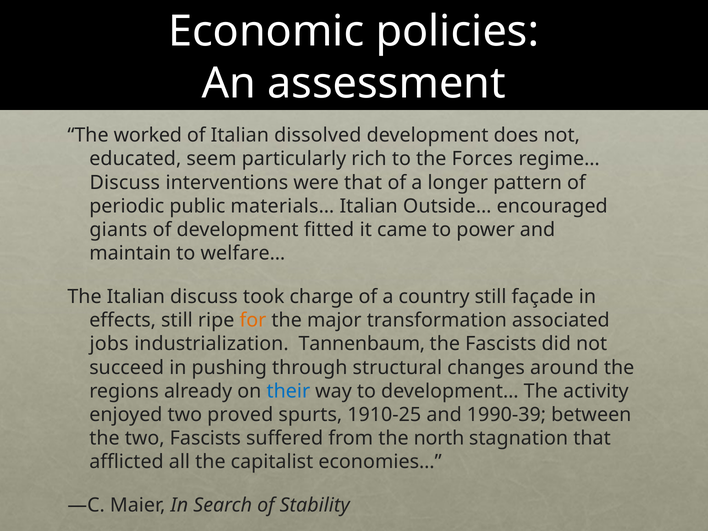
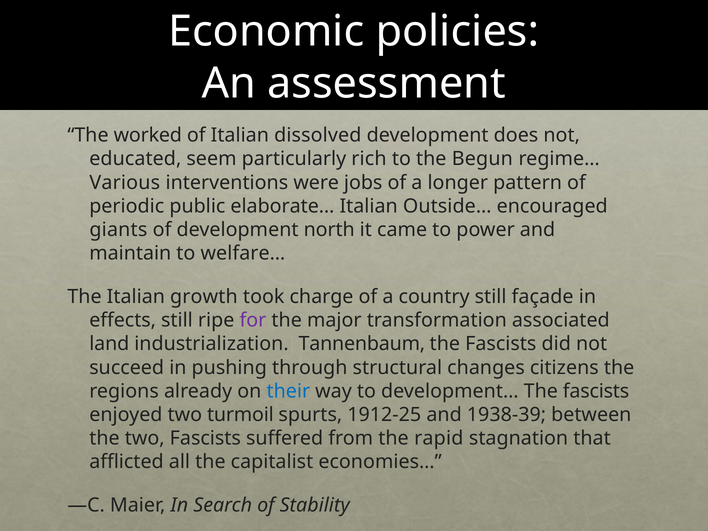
Forces: Forces -> Begun
Discuss at (125, 183): Discuss -> Various
were that: that -> jobs
materials…: materials… -> elaborate…
fitted: fitted -> north
Italian discuss: discuss -> growth
for colour: orange -> purple
jobs: jobs -> land
around: around -> citizens
development… The activity: activity -> fascists
proved: proved -> turmoil
1910-25: 1910-25 -> 1912-25
1990-39: 1990-39 -> 1938-39
north: north -> rapid
